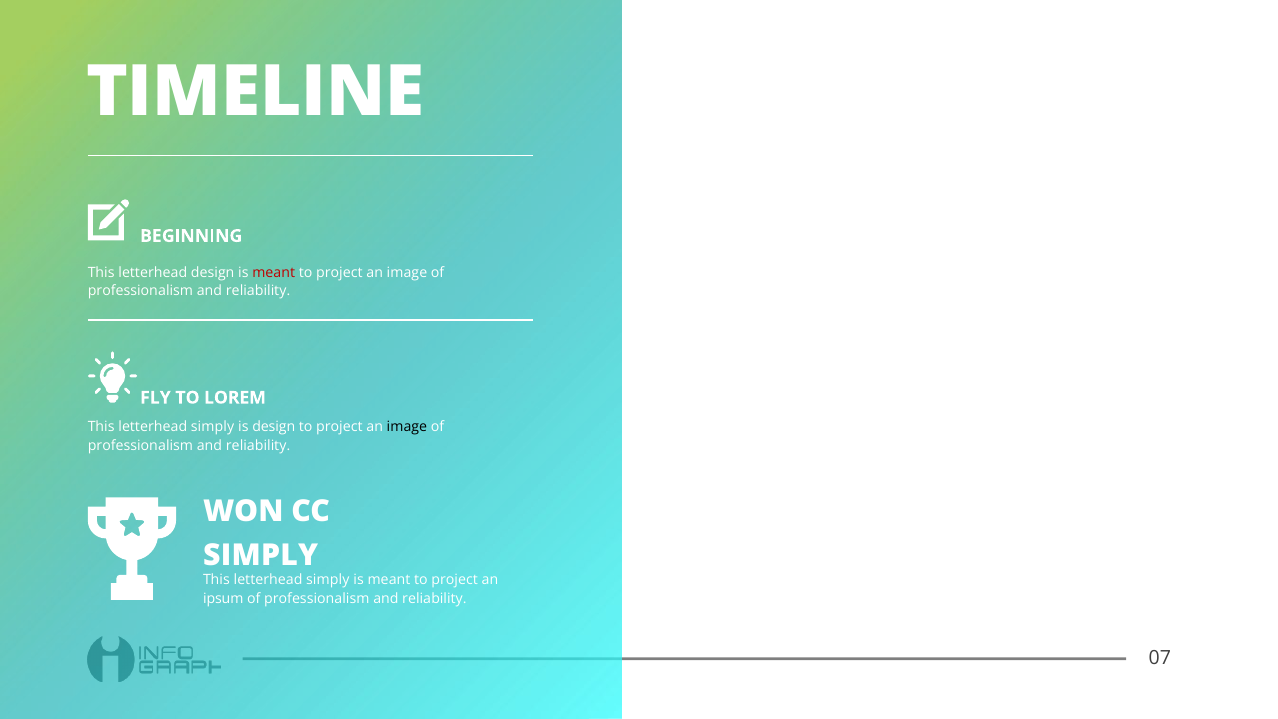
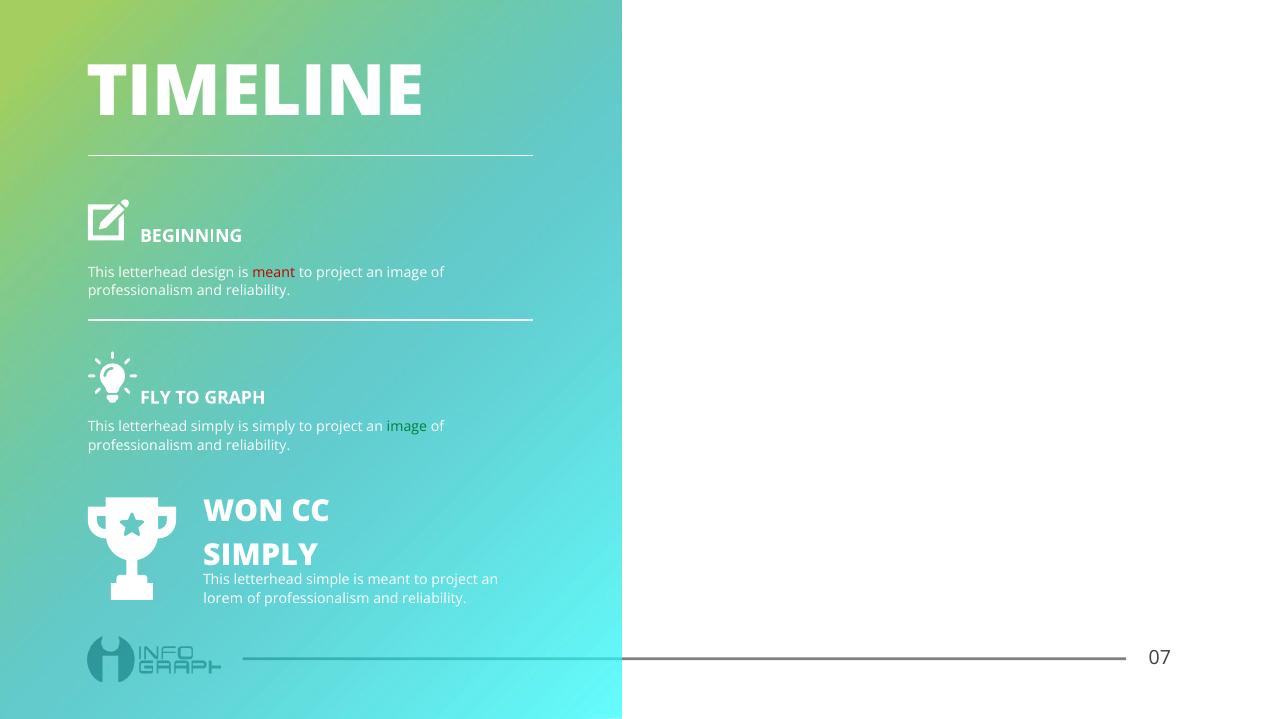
LOREM: LOREM -> GRAPH
is design: design -> simply
image at (407, 427) colour: black -> green
simply at (328, 580): simply -> simple
ipsum: ipsum -> lorem
